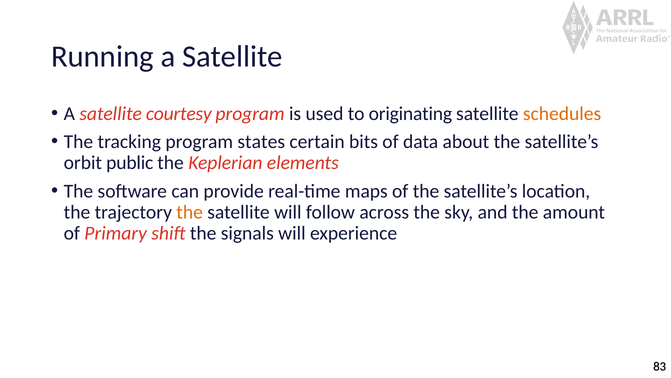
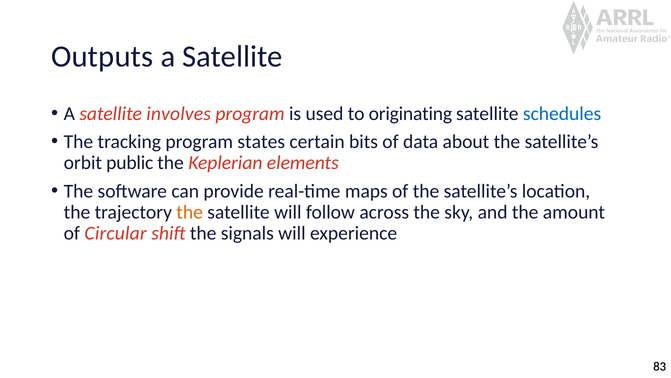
Running: Running -> Outputs
courtesy: courtesy -> involves
schedules colour: orange -> blue
Primary: Primary -> Circular
